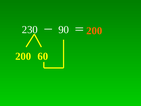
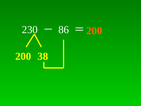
90: 90 -> 86
60: 60 -> 38
